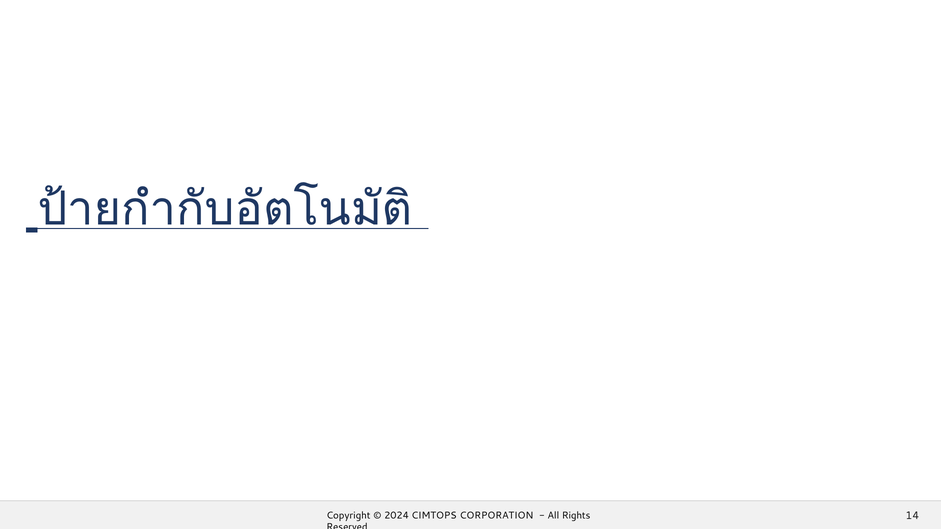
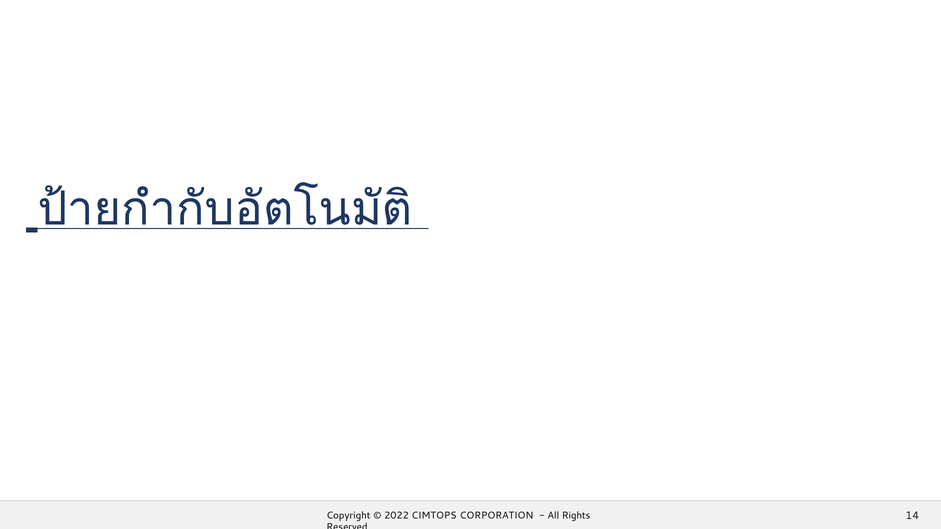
2024: 2024 -> 2022
